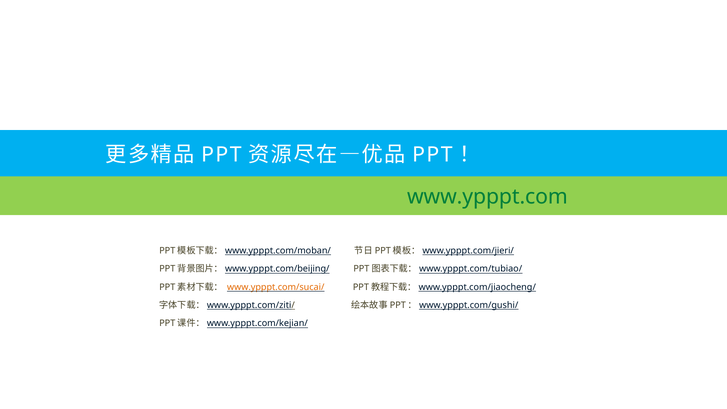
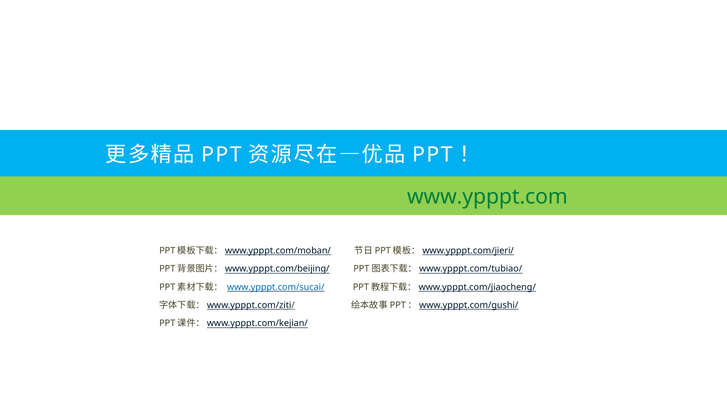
www.ypppt.com/sucai/ colour: orange -> blue
